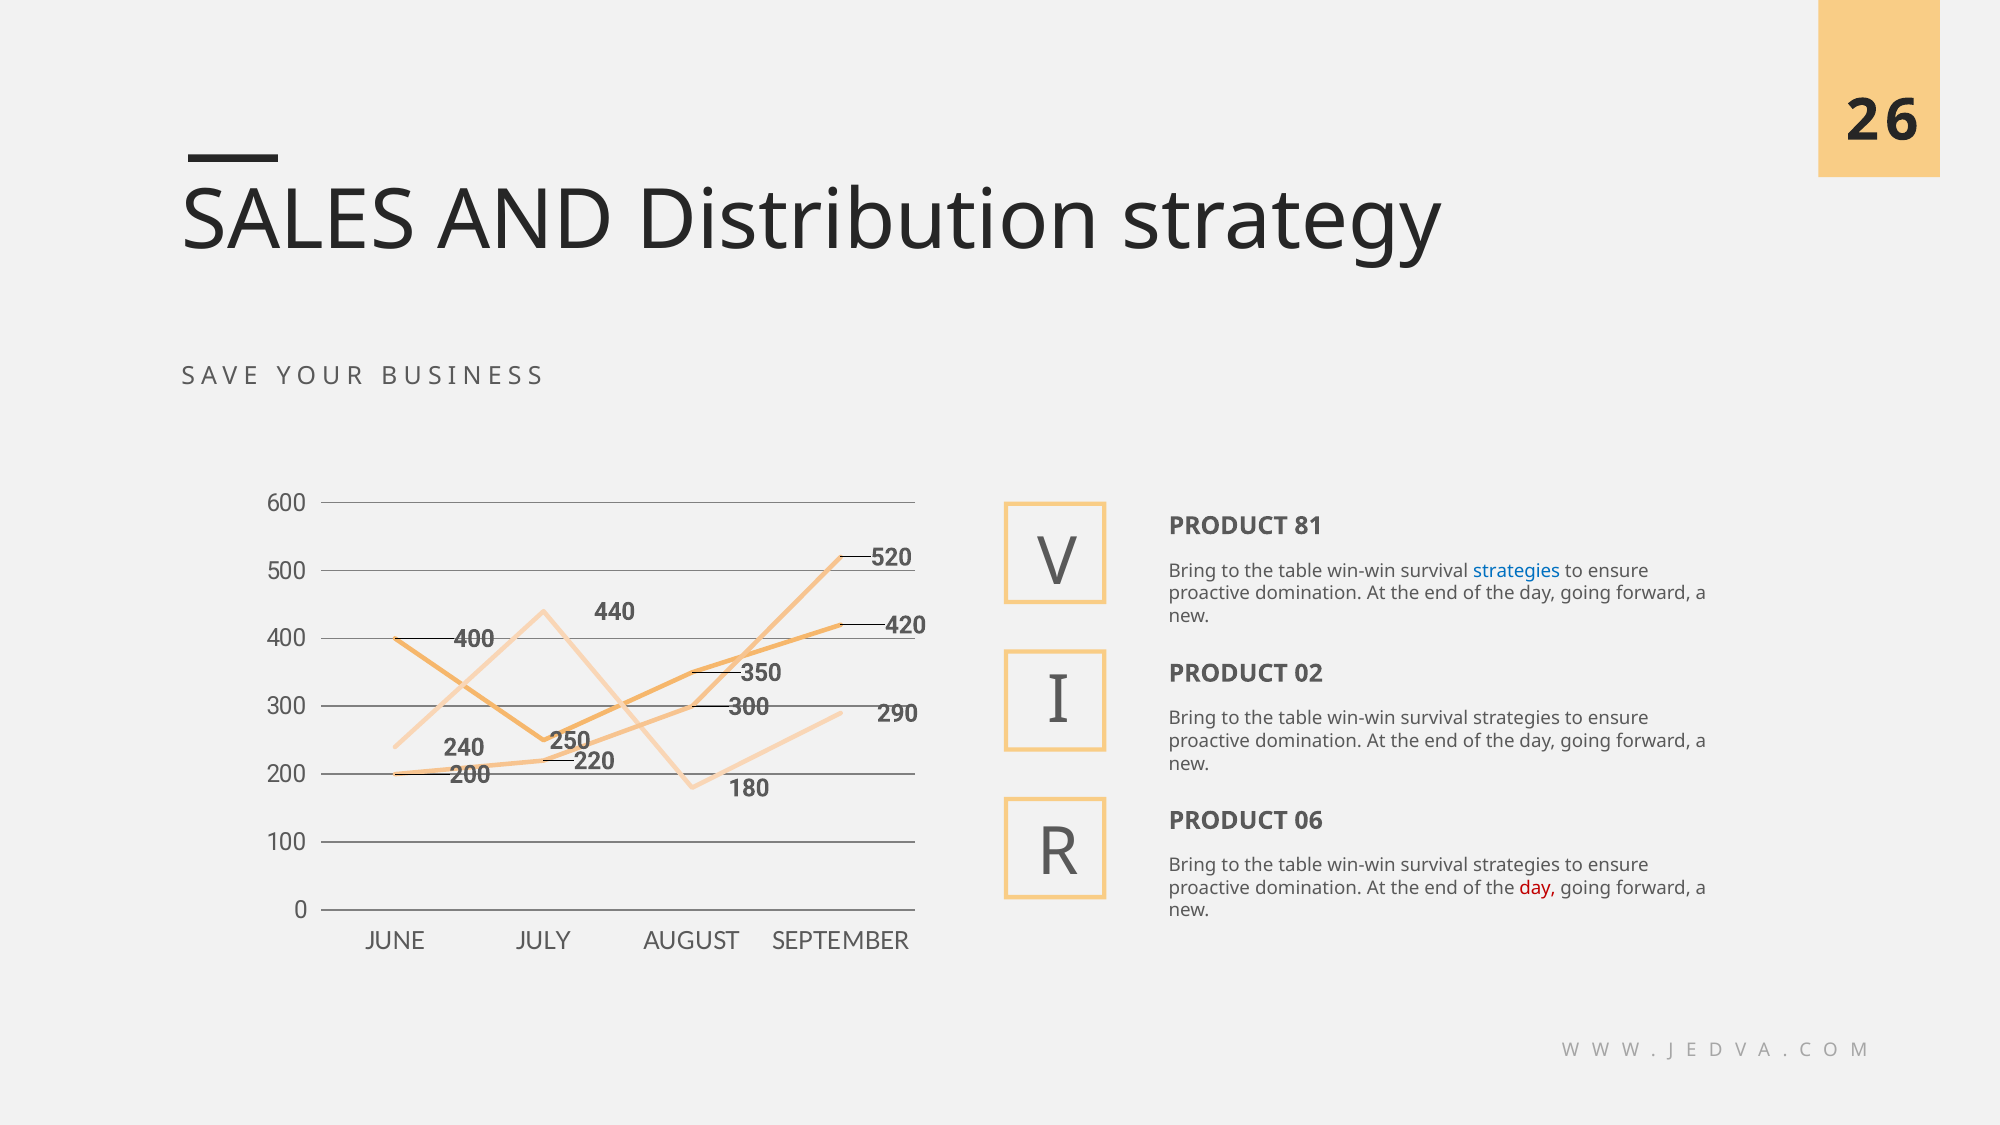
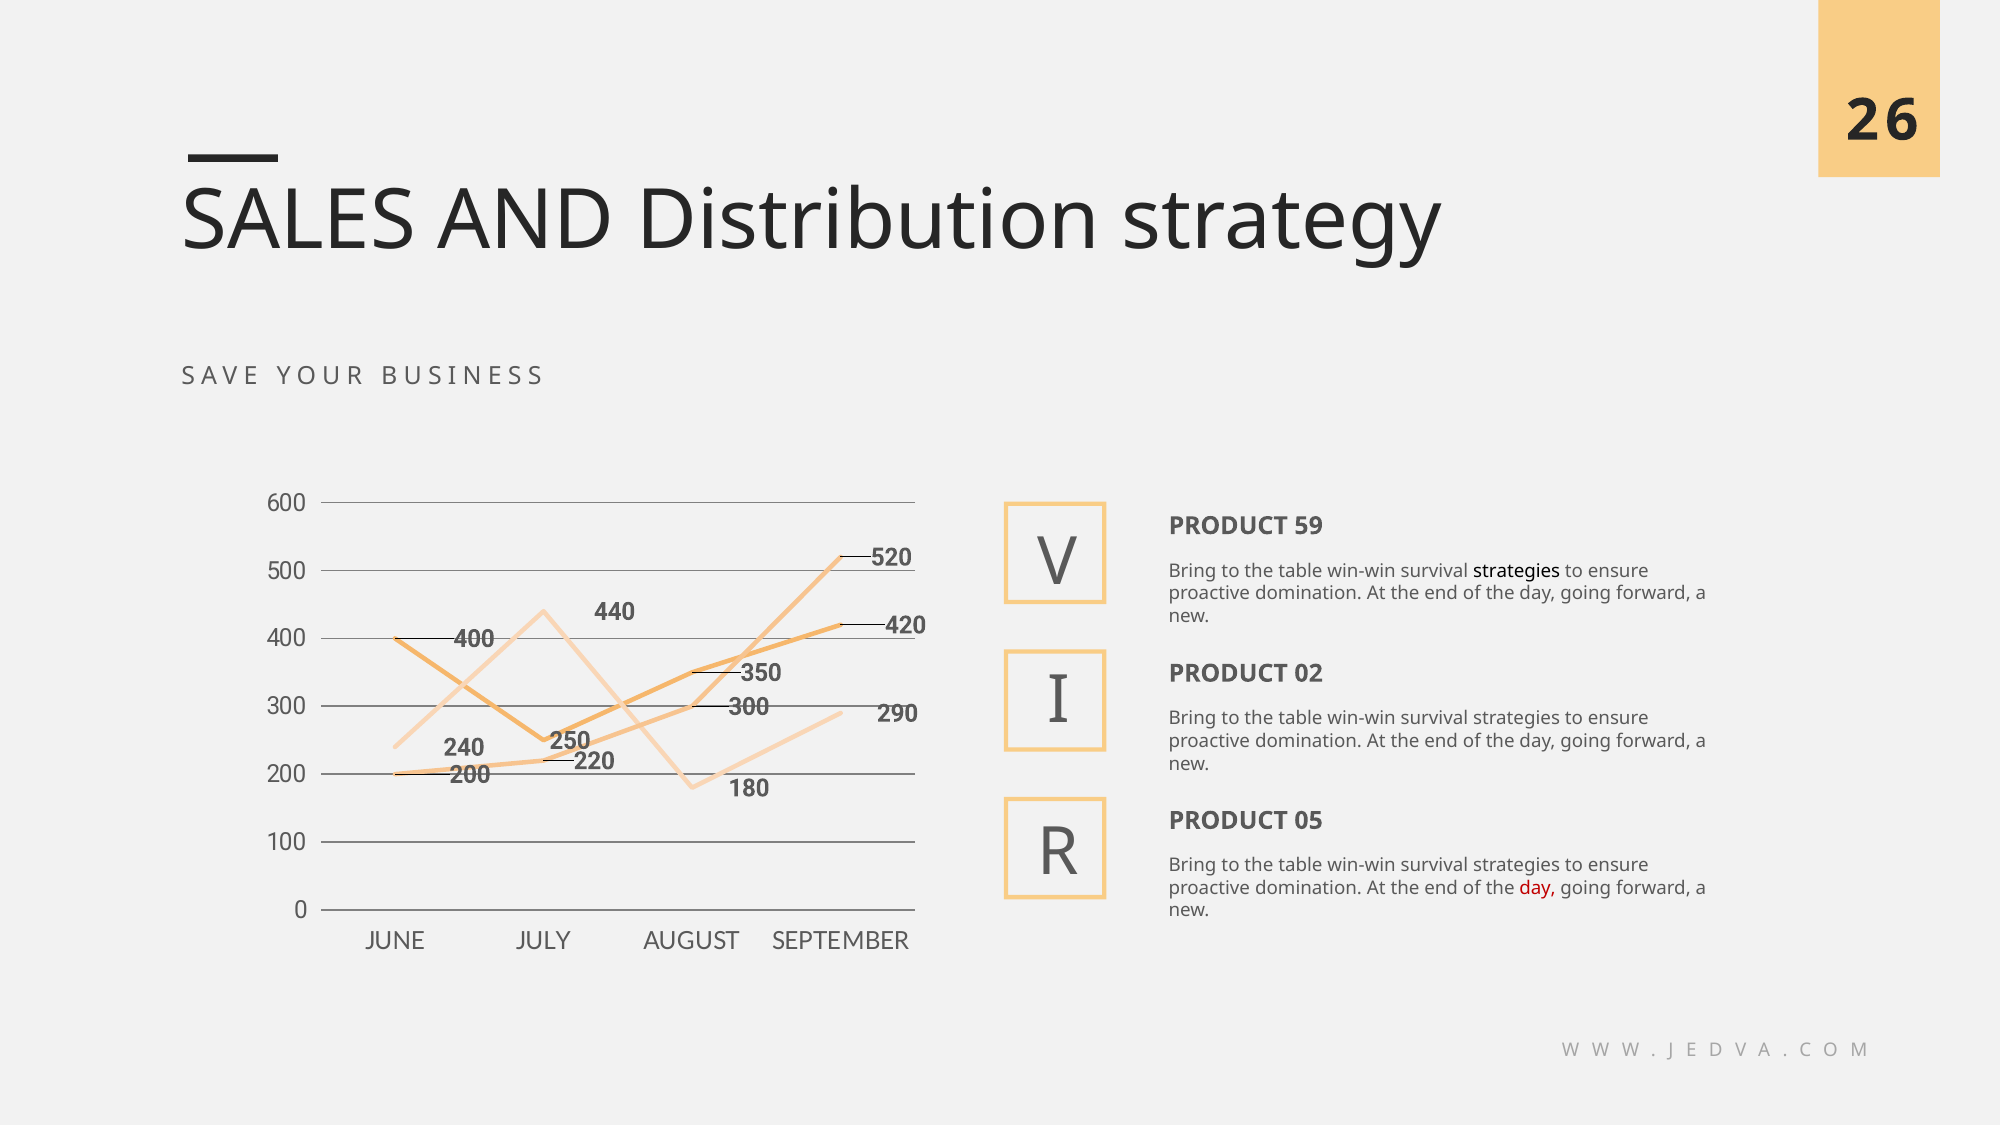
81: 81 -> 59
strategies at (1517, 571) colour: blue -> black
06: 06 -> 05
